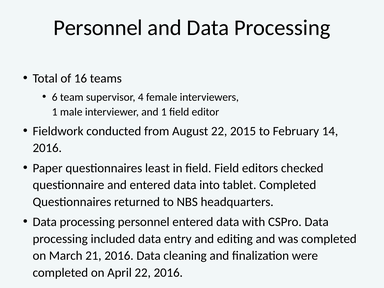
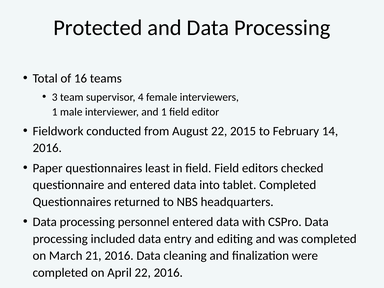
Personnel at (98, 28): Personnel -> Protected
6: 6 -> 3
